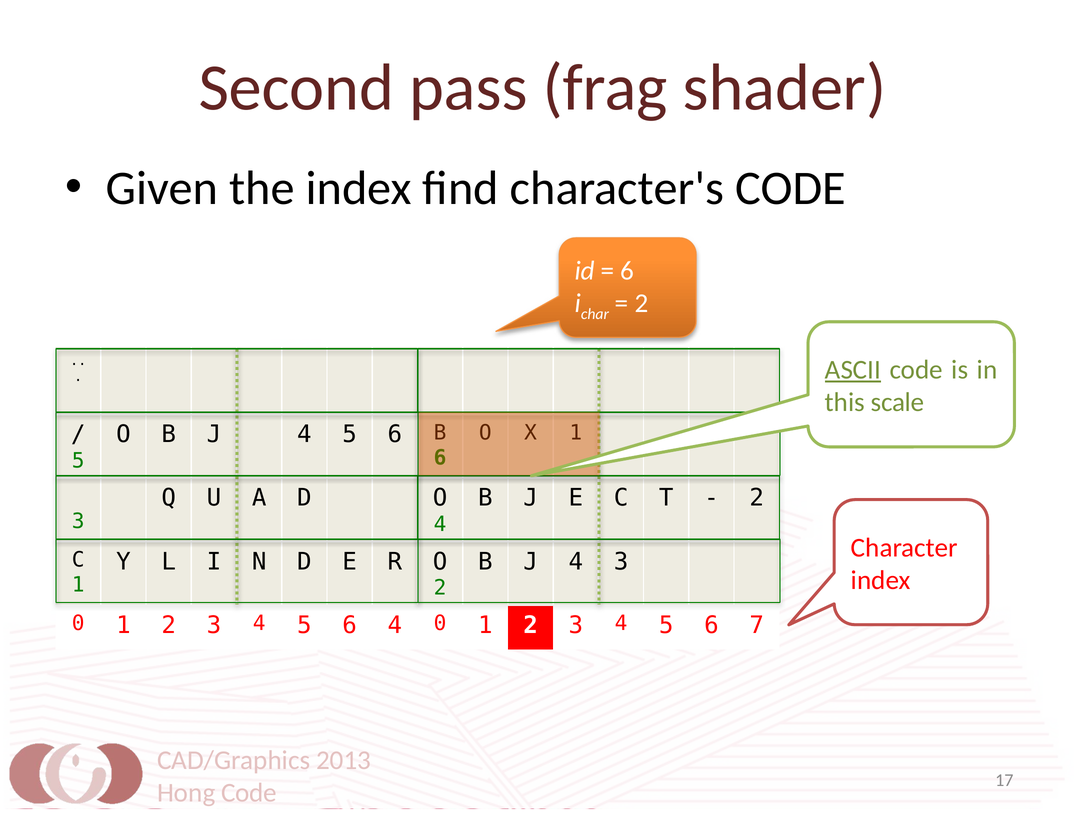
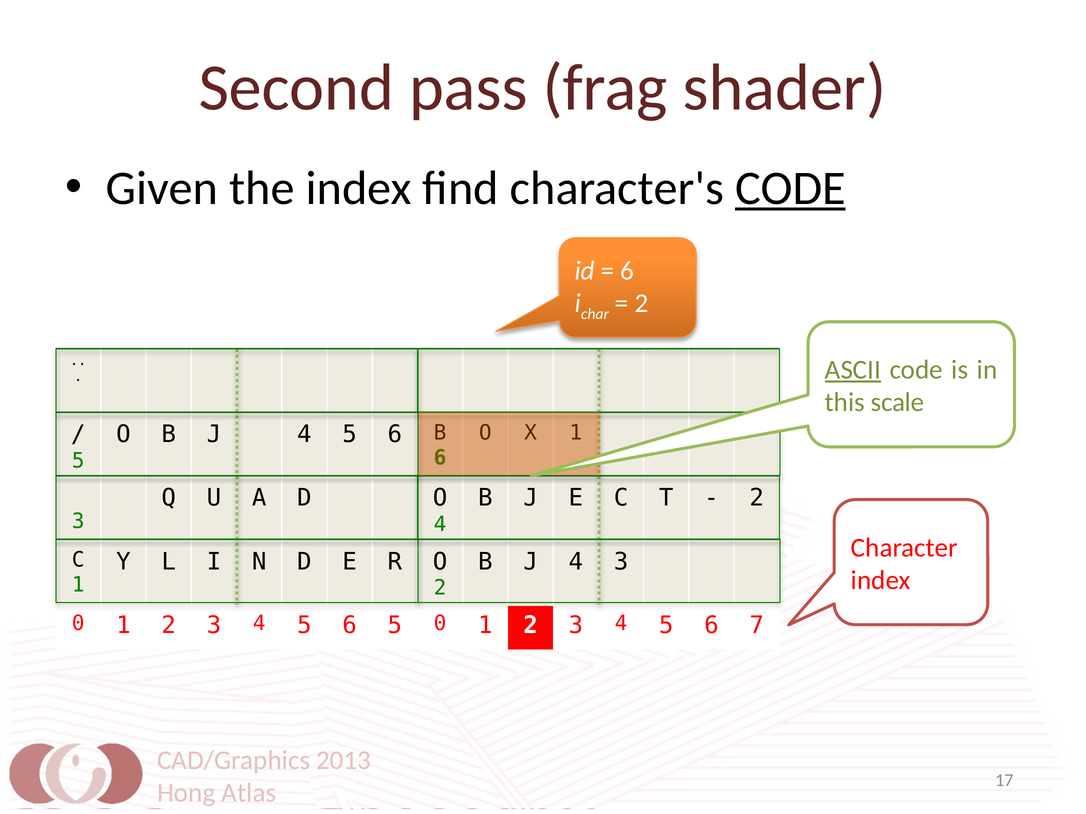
CODE at (790, 188) underline: none -> present
6 4: 4 -> 5
Hong Code: Code -> Atlas
